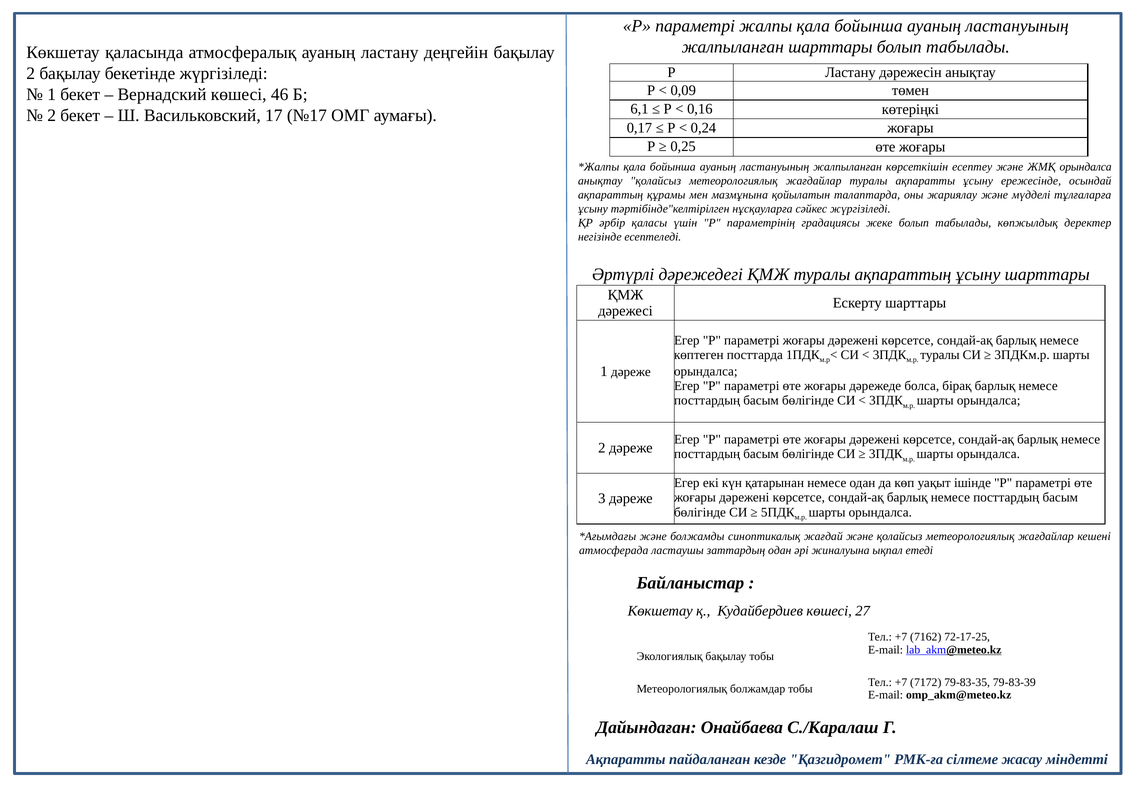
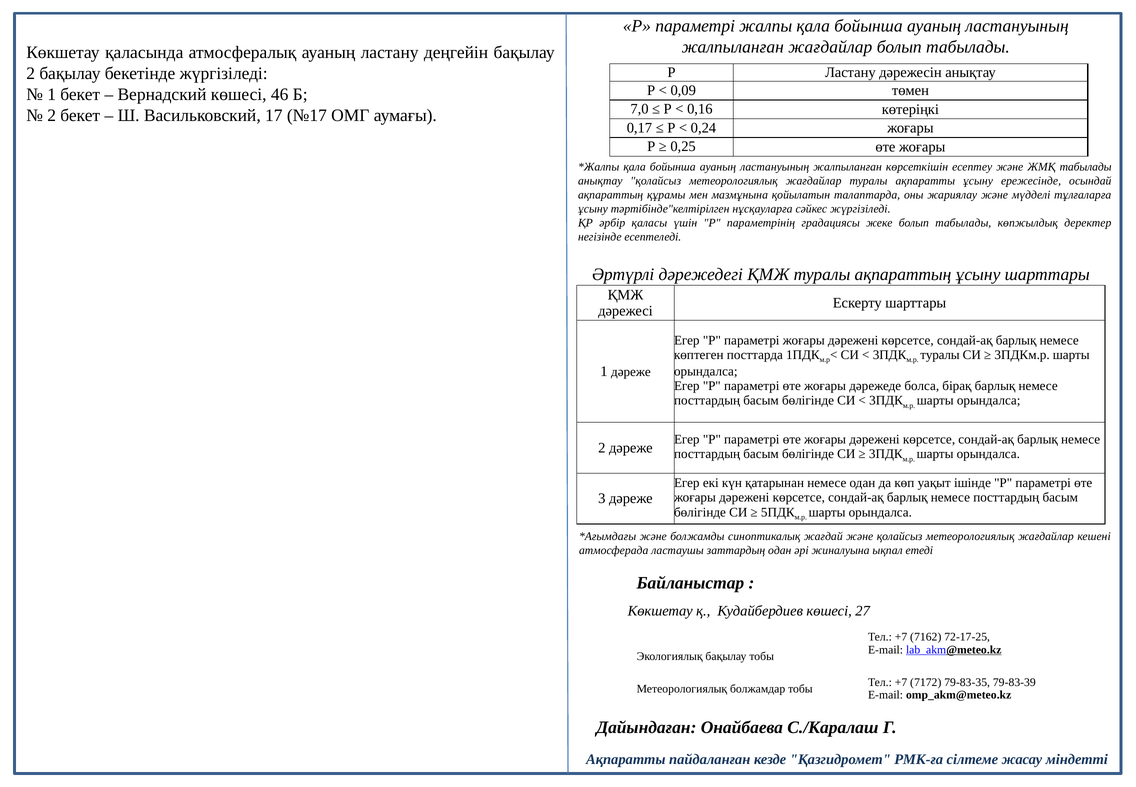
жалпыланған шарттары: шарттары -> жағдайлар
6,1: 6,1 -> 7,0
ЖМҚ орындалса: орындалса -> табылады
